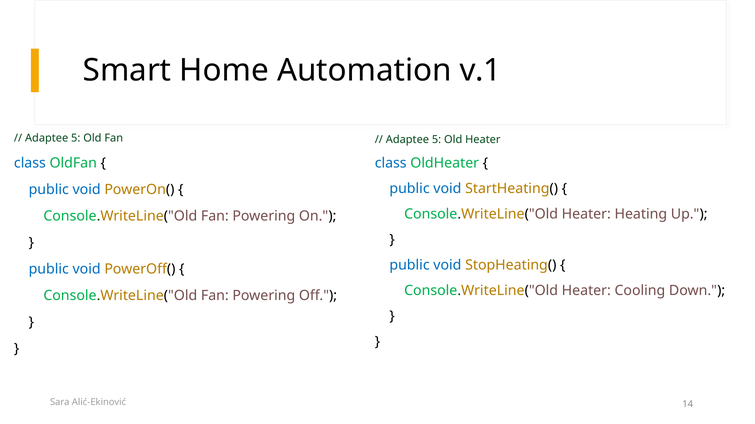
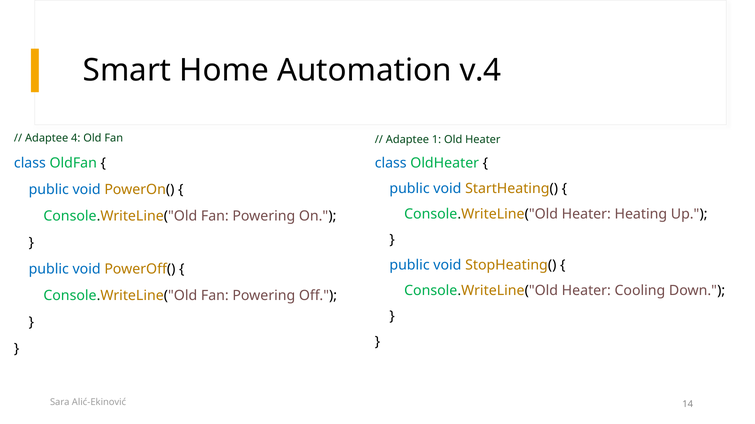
v.1: v.1 -> v.4
5 at (76, 138): 5 -> 4
5 at (437, 140): 5 -> 1
